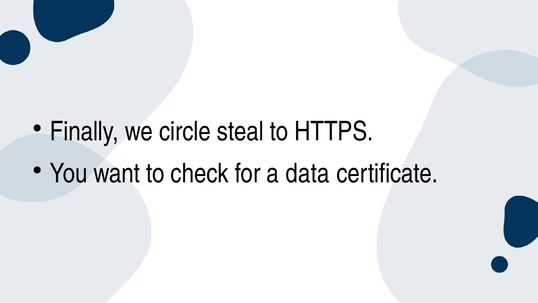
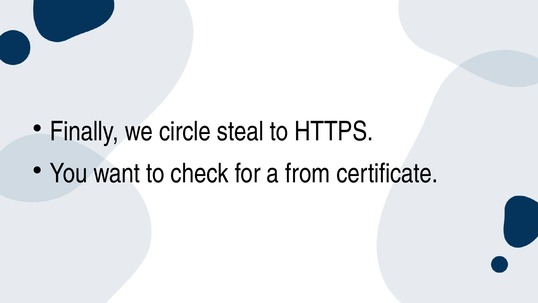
data: data -> from
